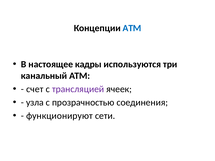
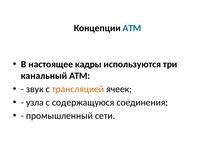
счет: счет -> звук
трансляцией colour: purple -> orange
прозрачностью: прозрачностью -> содержащуюся
функционируют: функционируют -> промышленный
